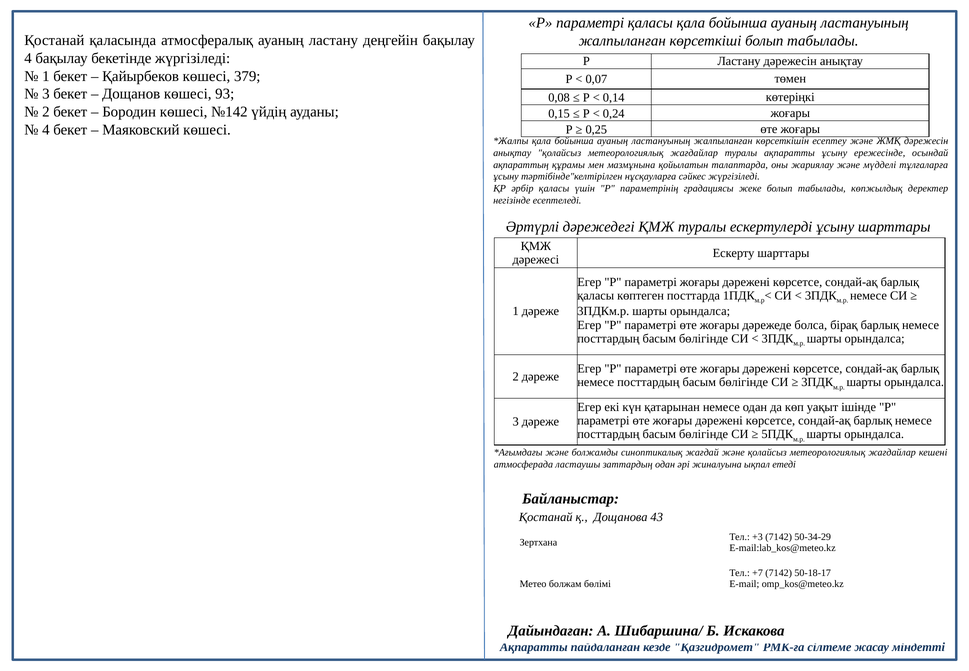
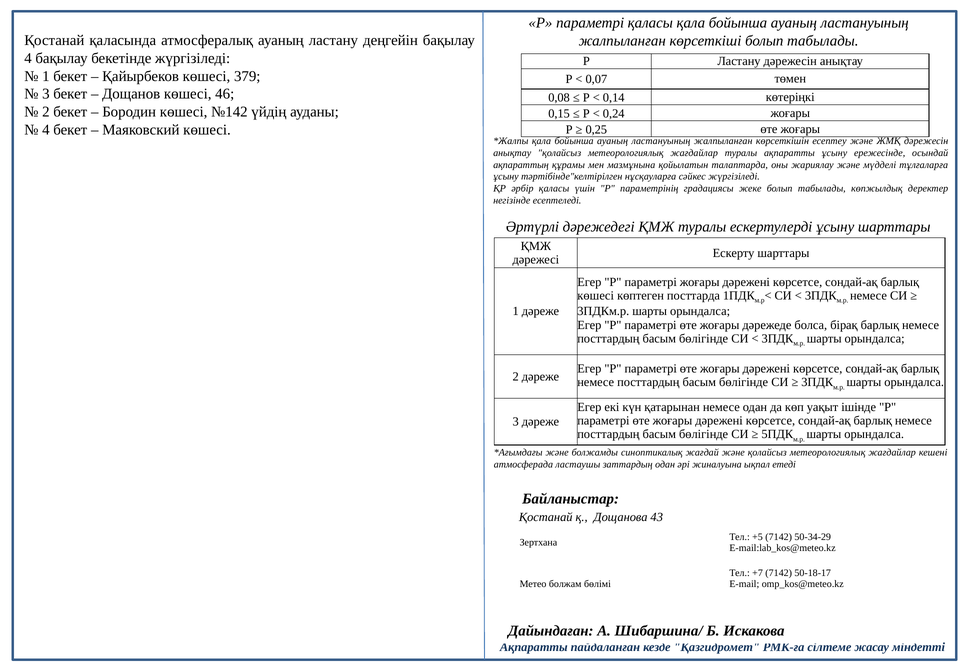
93: 93 -> 46
қаласы at (596, 296): қаласы -> көшесі
+3: +3 -> +5
